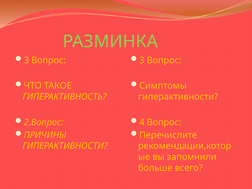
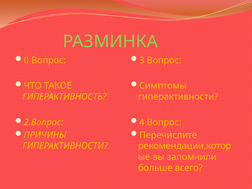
3 at (26, 60): 3 -> 0
